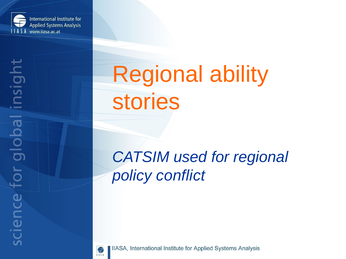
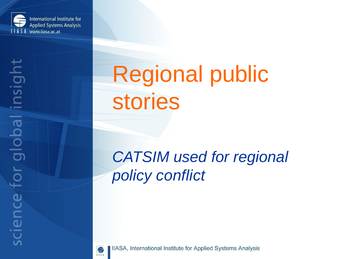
ability: ability -> public
